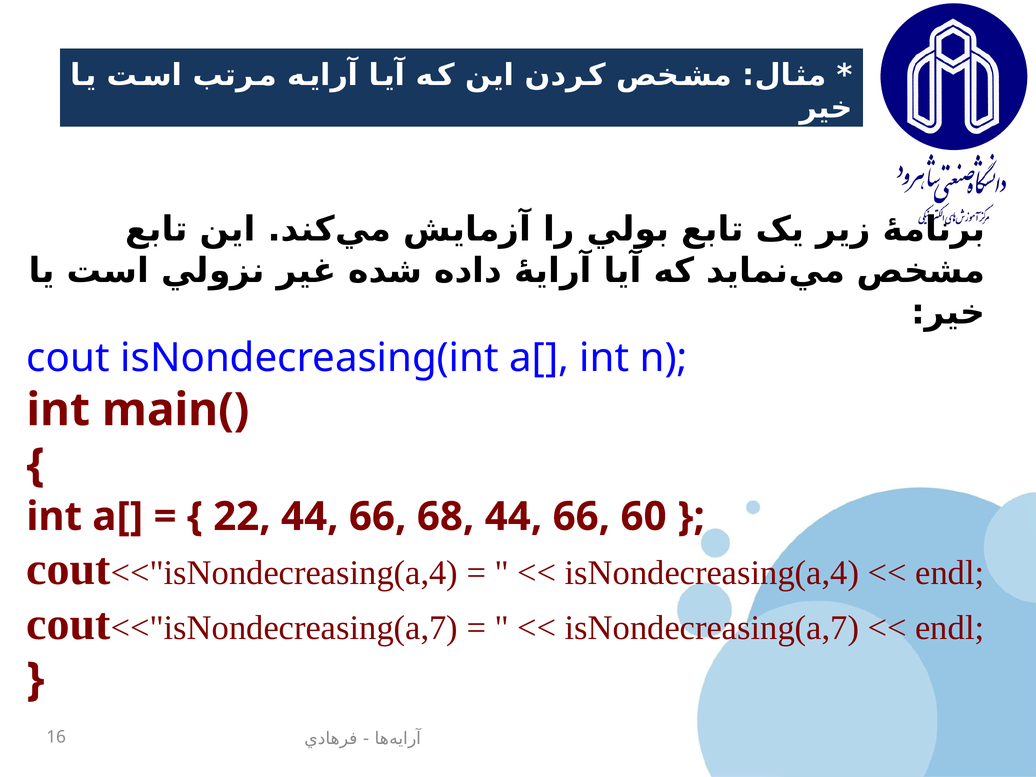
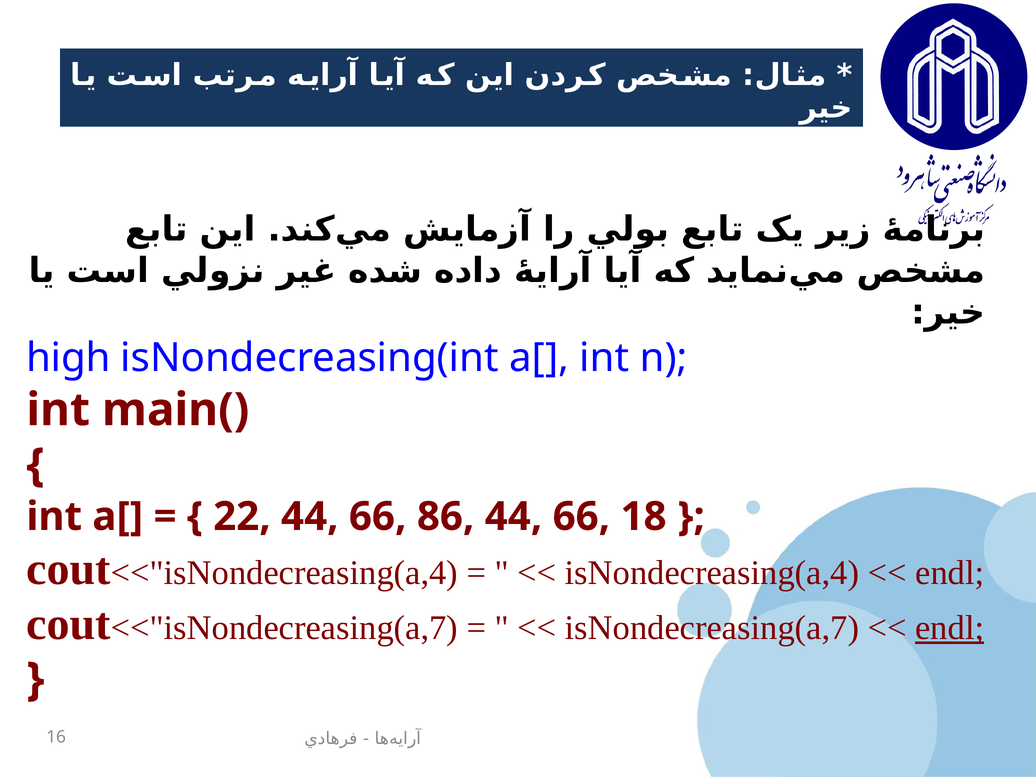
cout at (68, 358): cout -> high
68: 68 -> 86
60: 60 -> 18
endl at (950, 628) underline: none -> present
